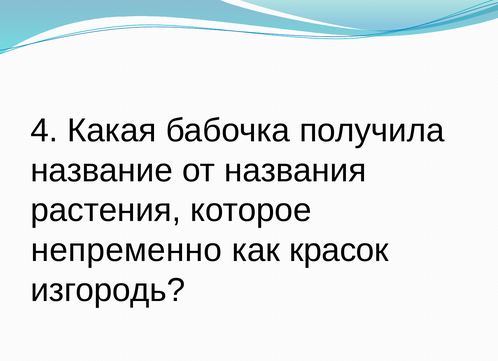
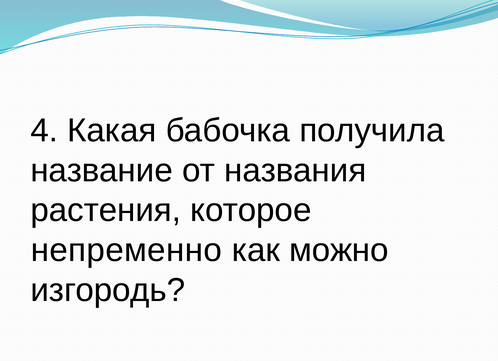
красок: красок -> можно
